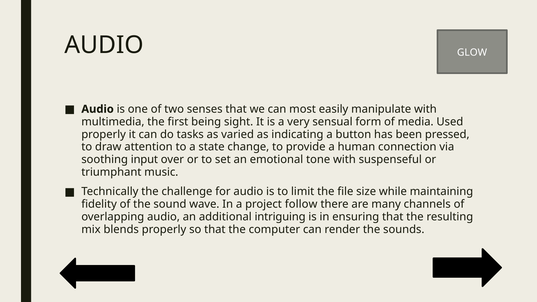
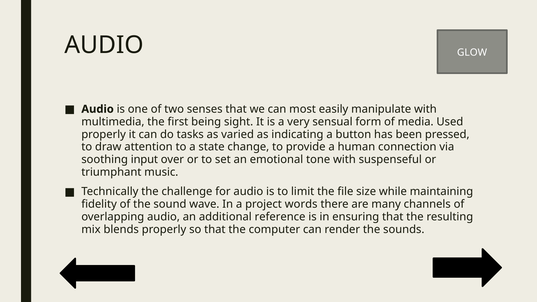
follow: follow -> words
intriguing: intriguing -> reference
